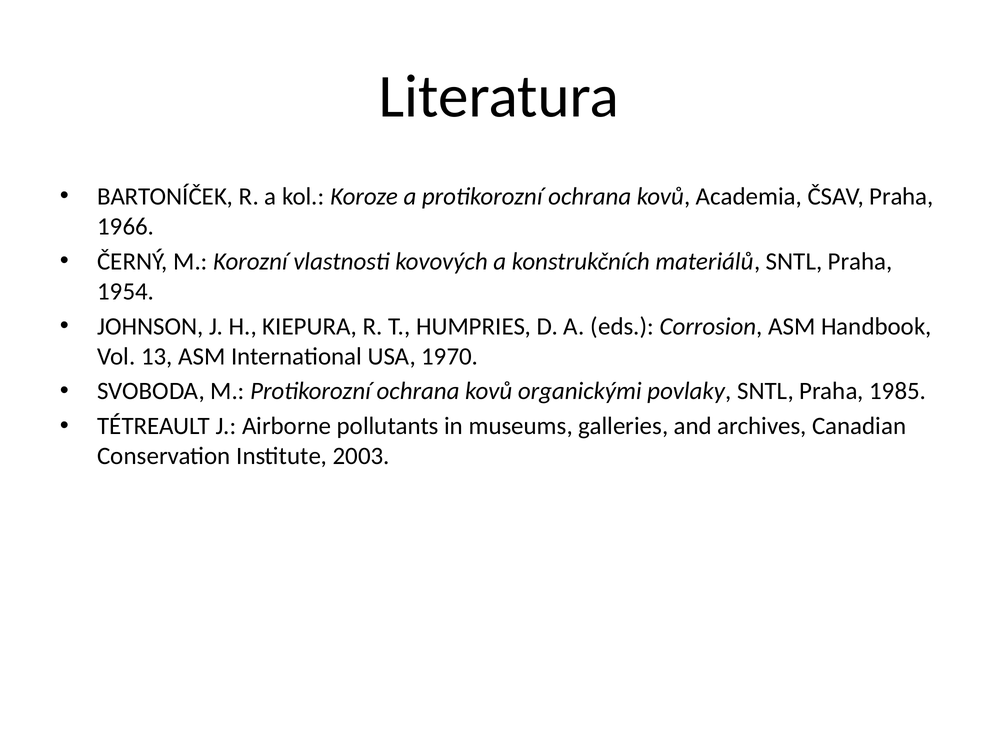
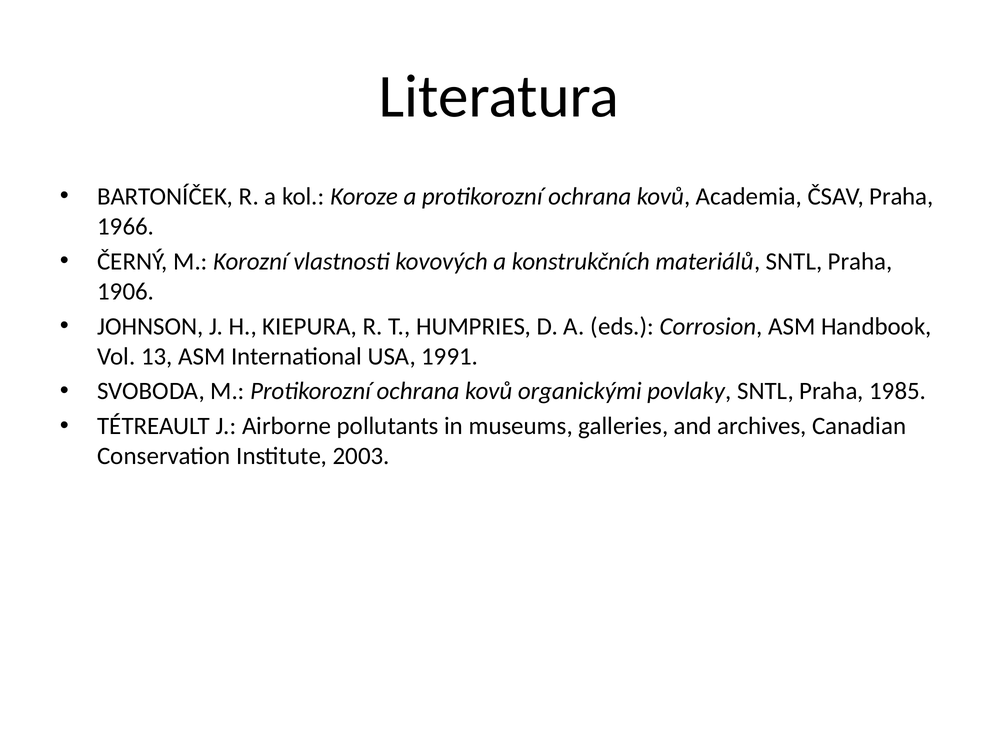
1954: 1954 -> 1906
1970: 1970 -> 1991
